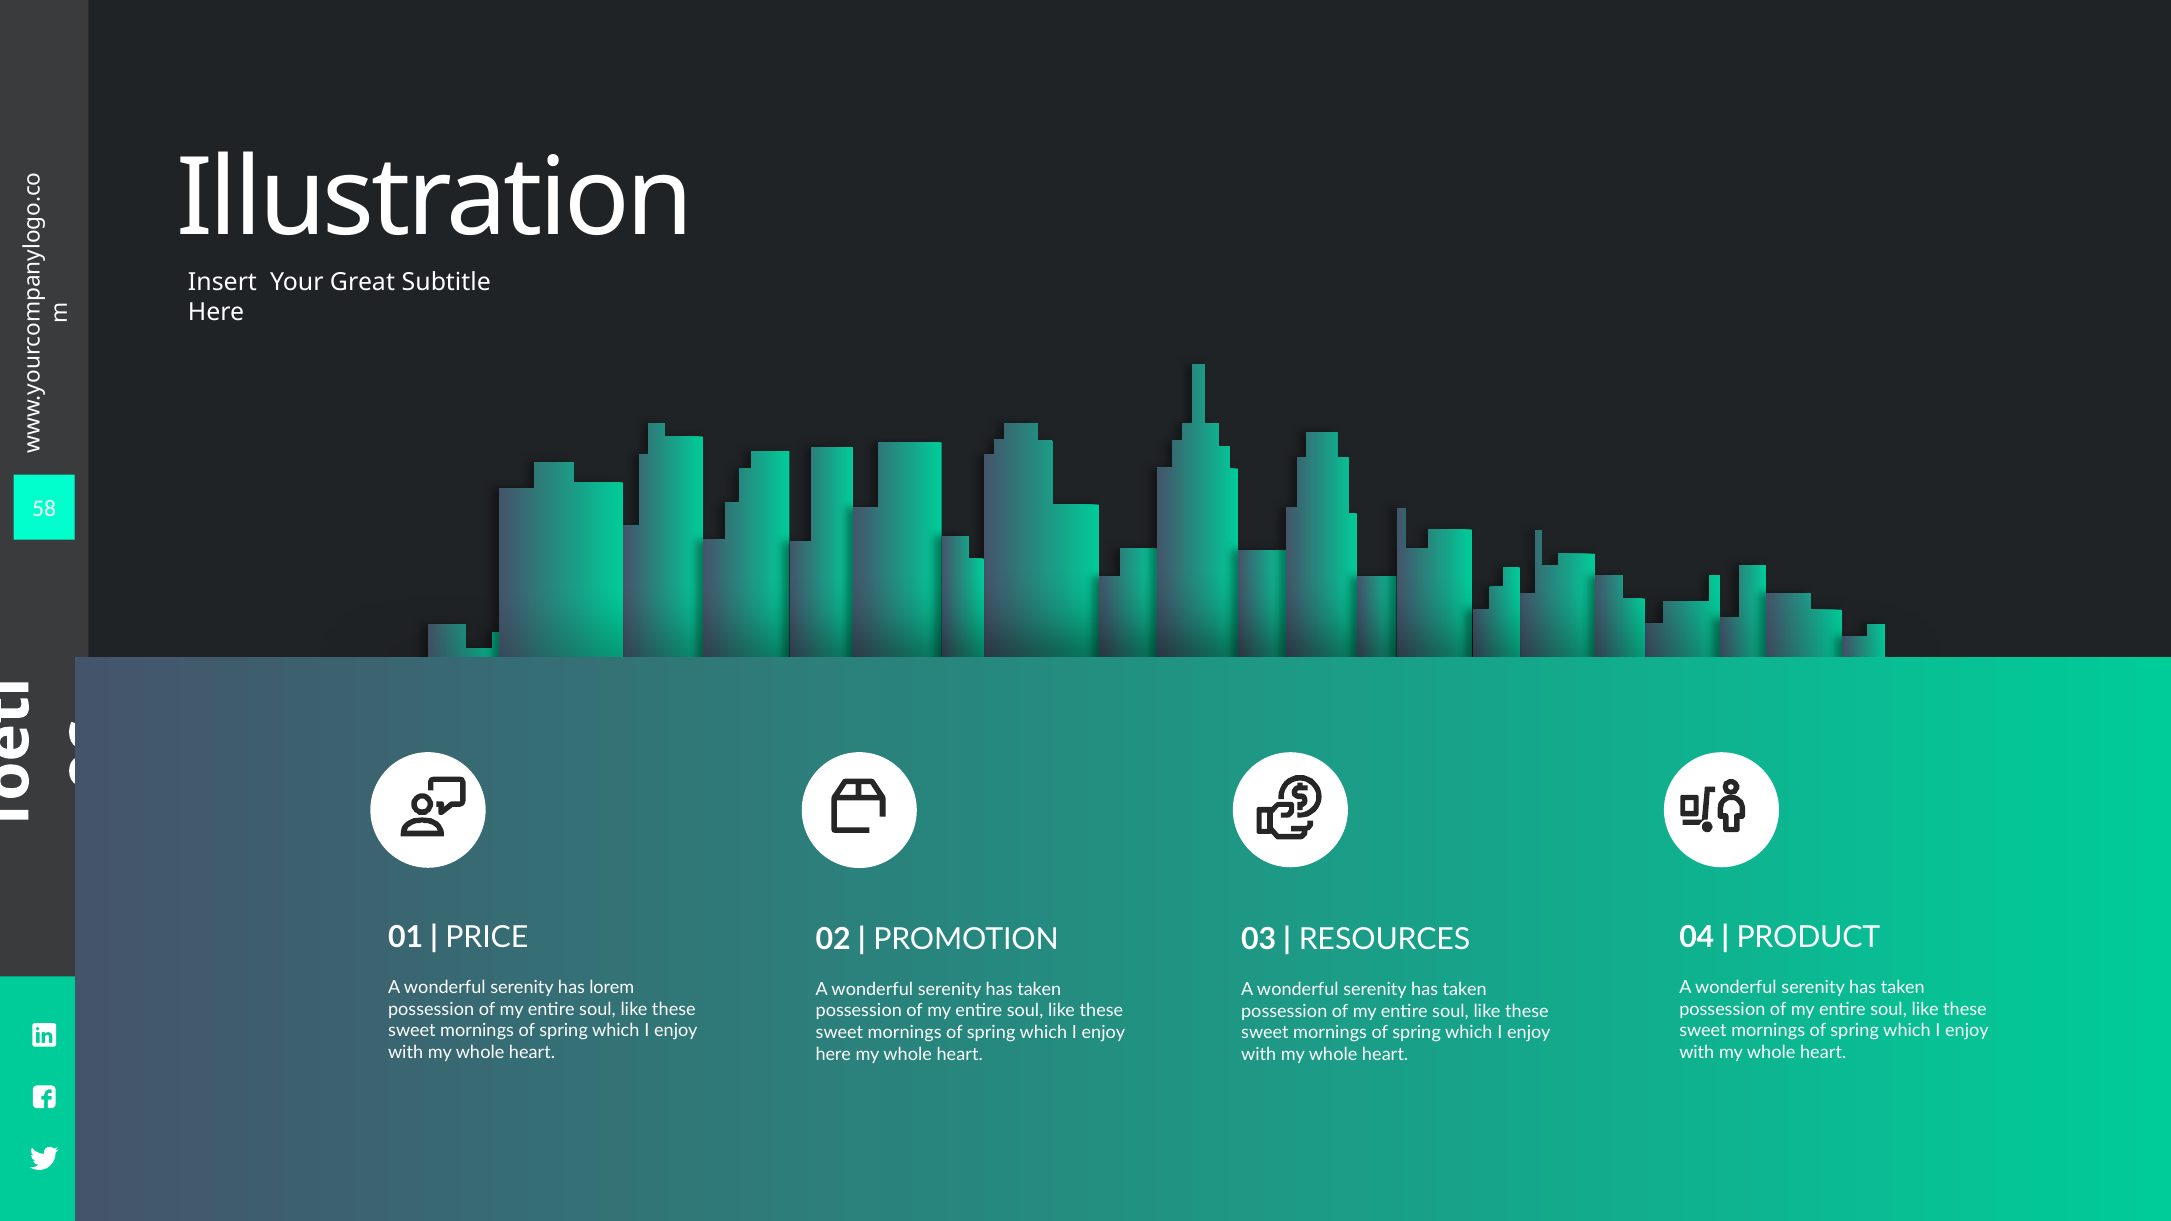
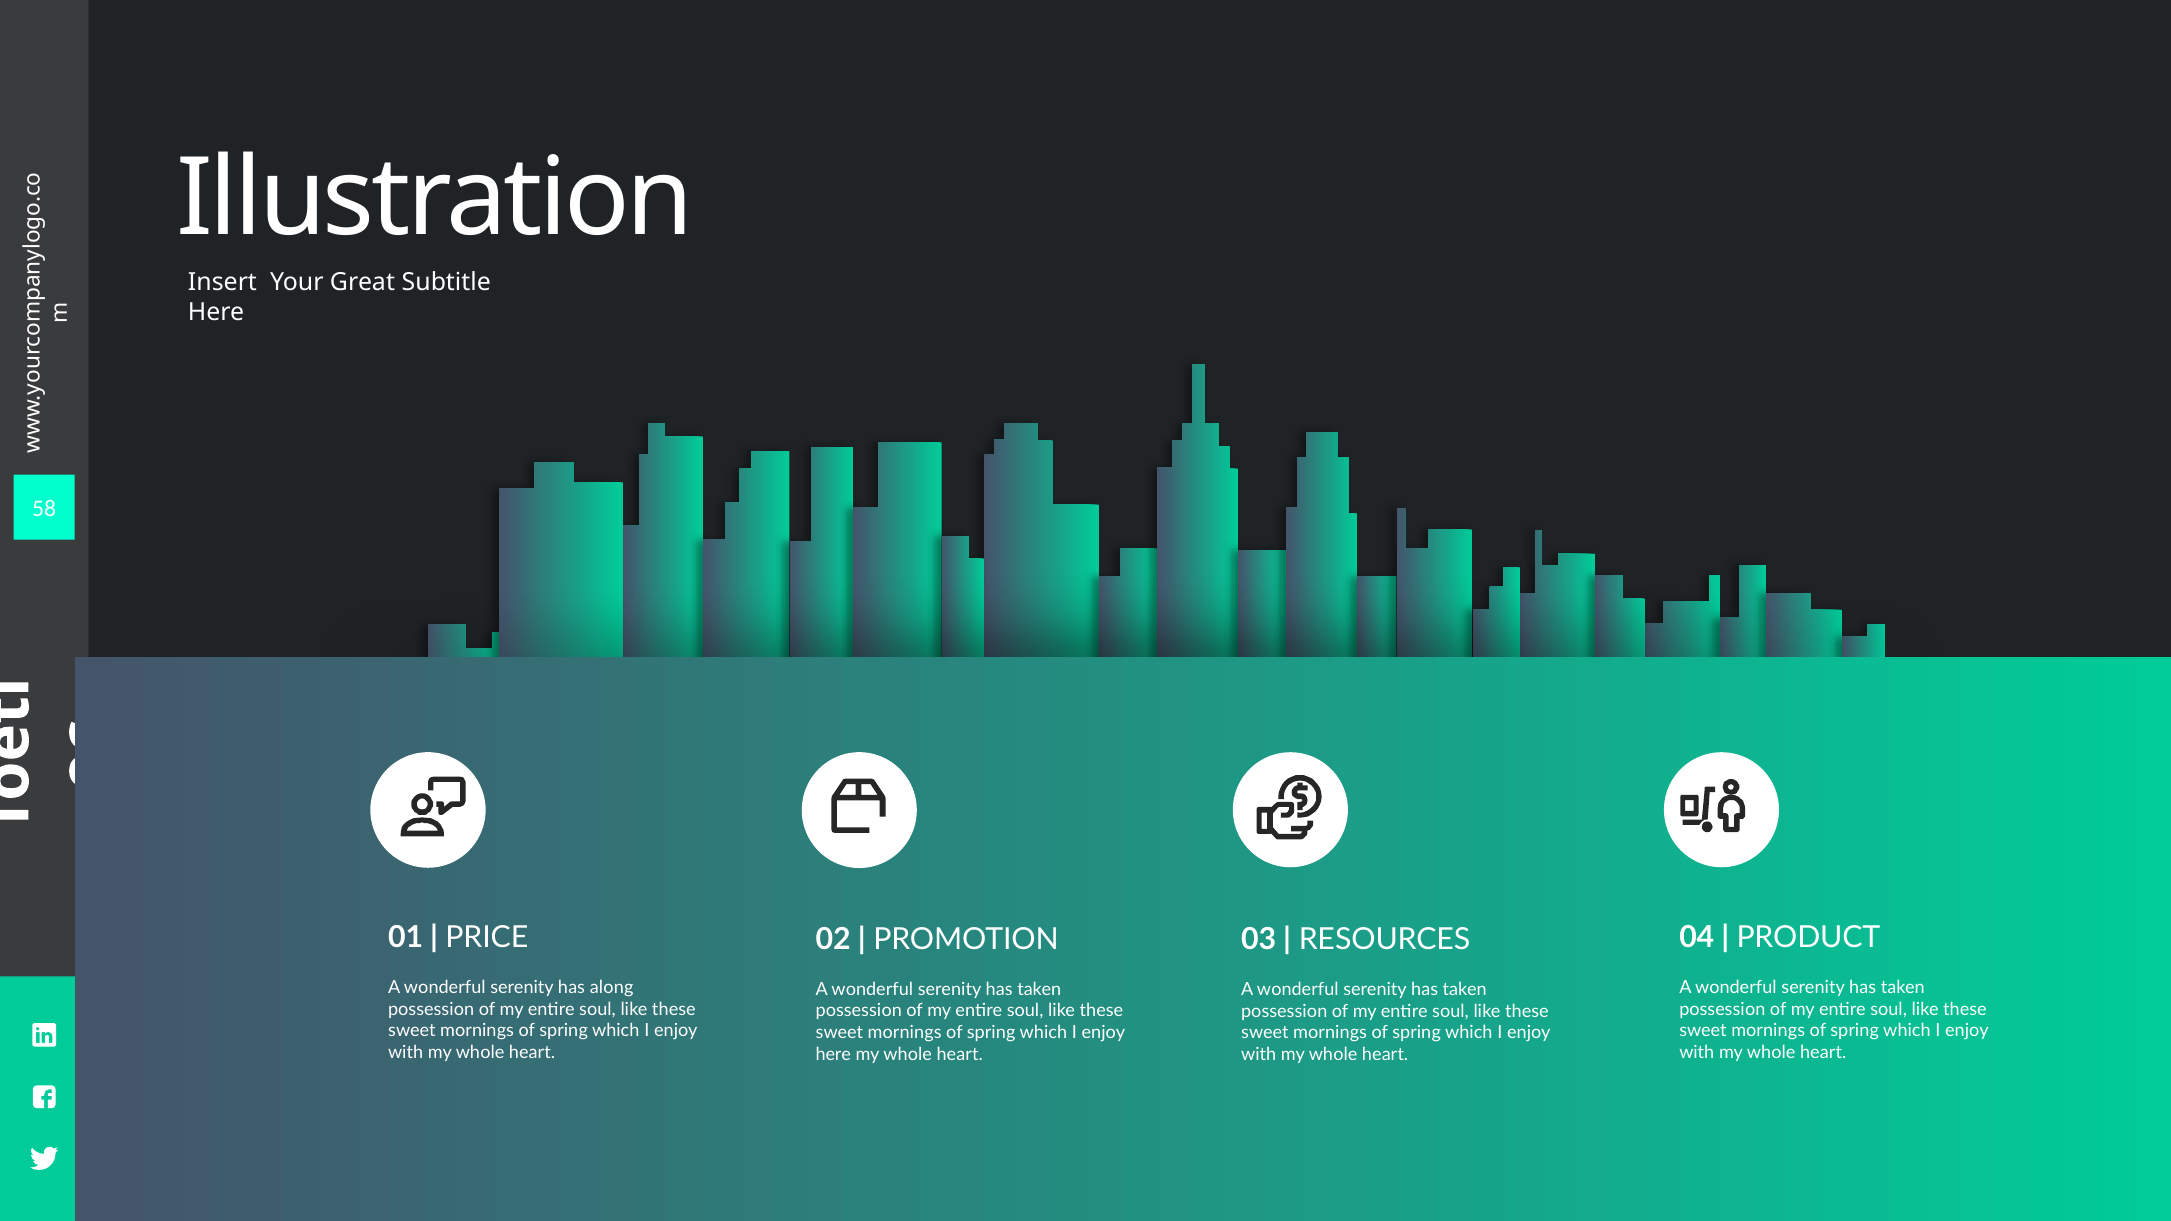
lorem: lorem -> along
